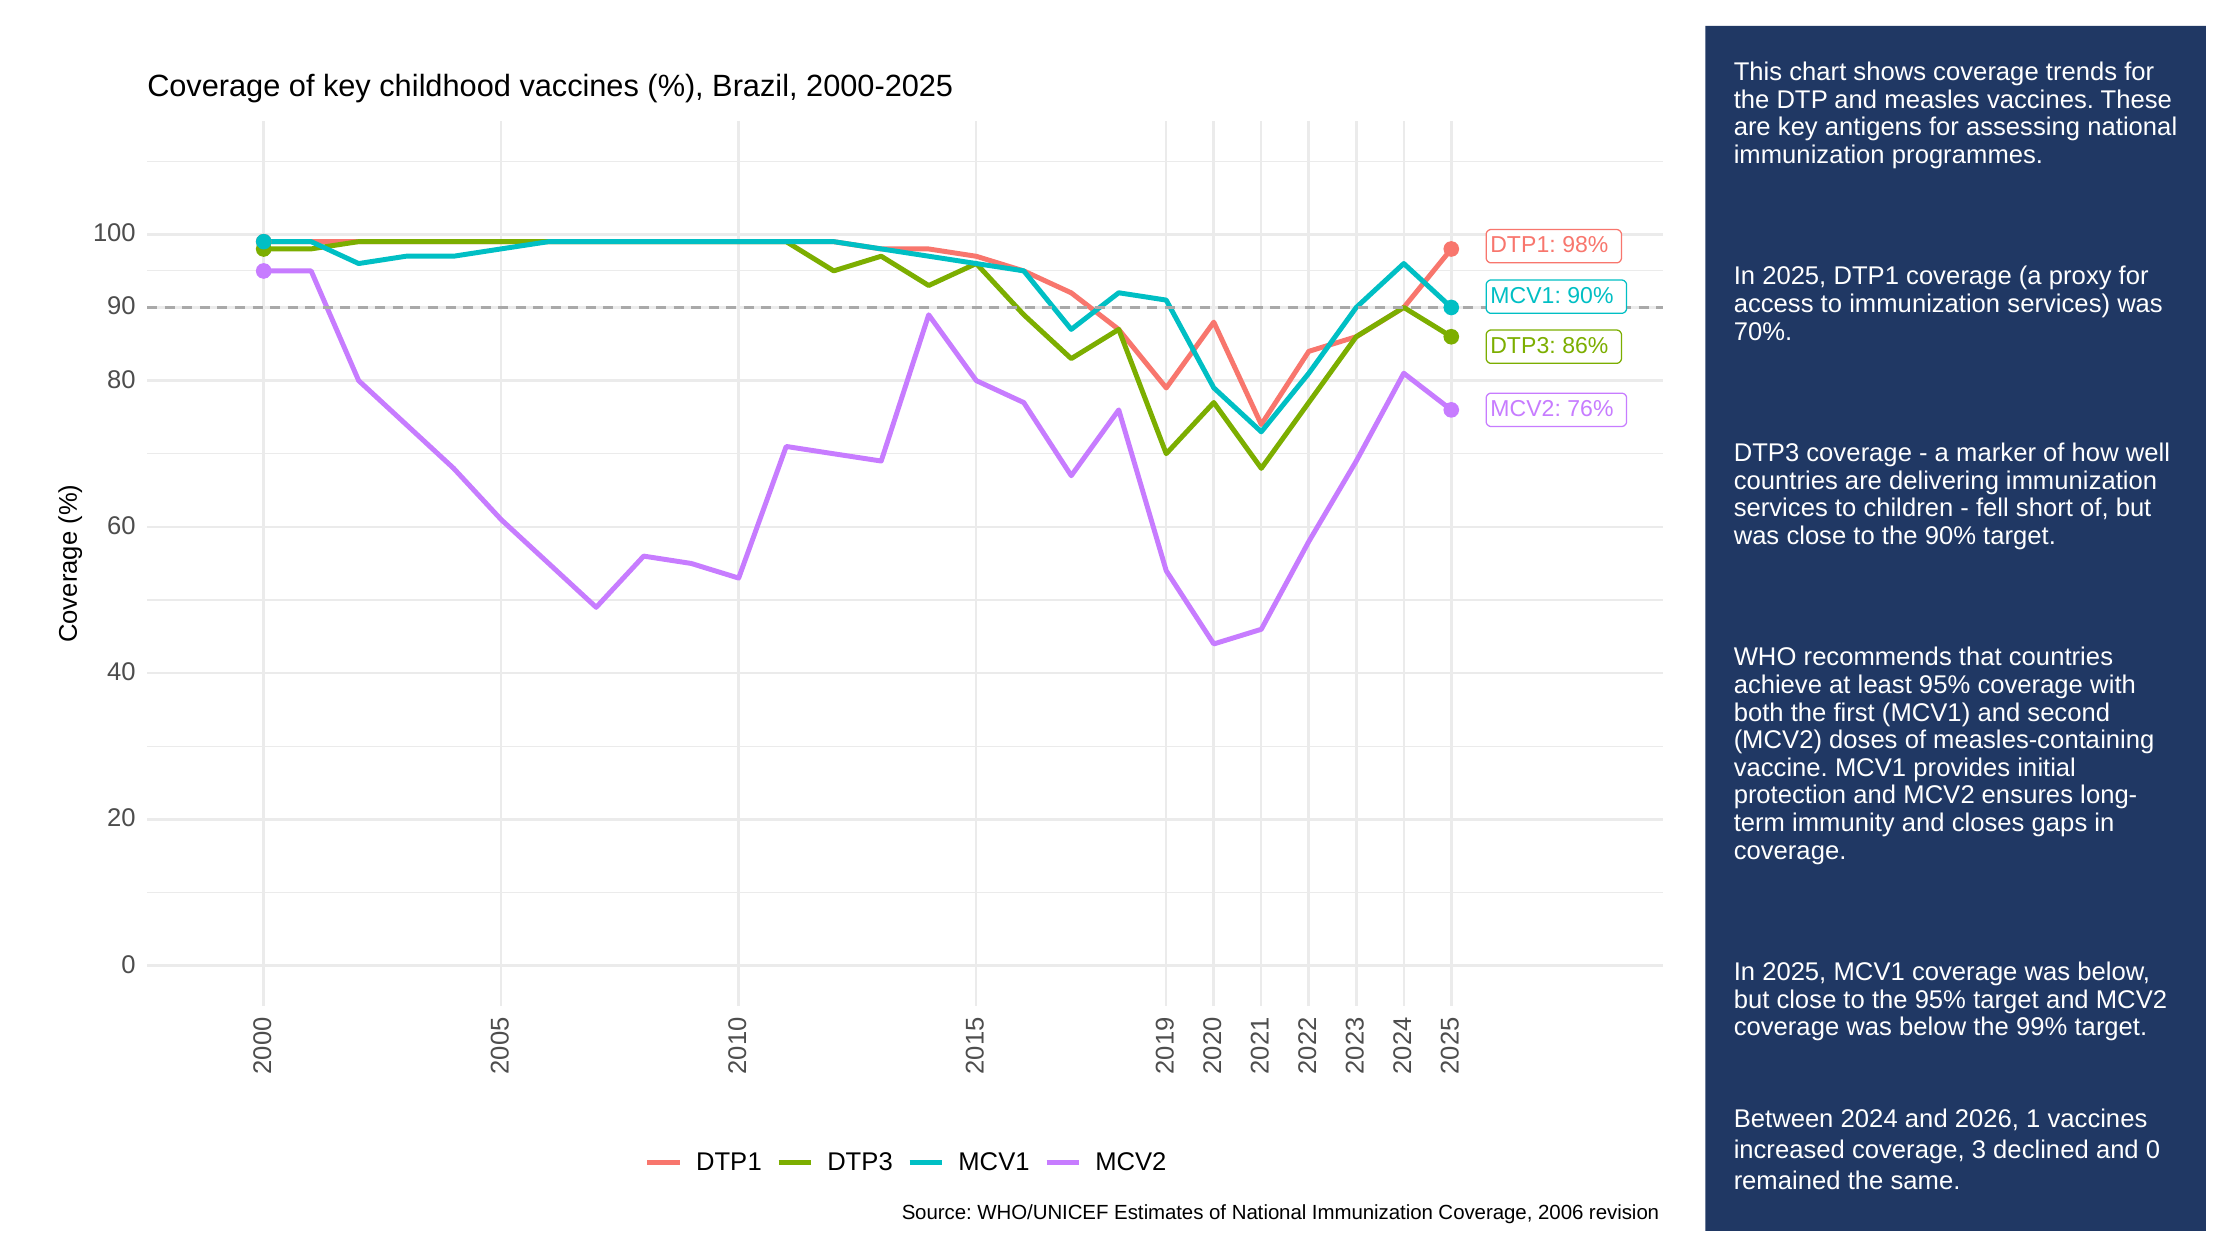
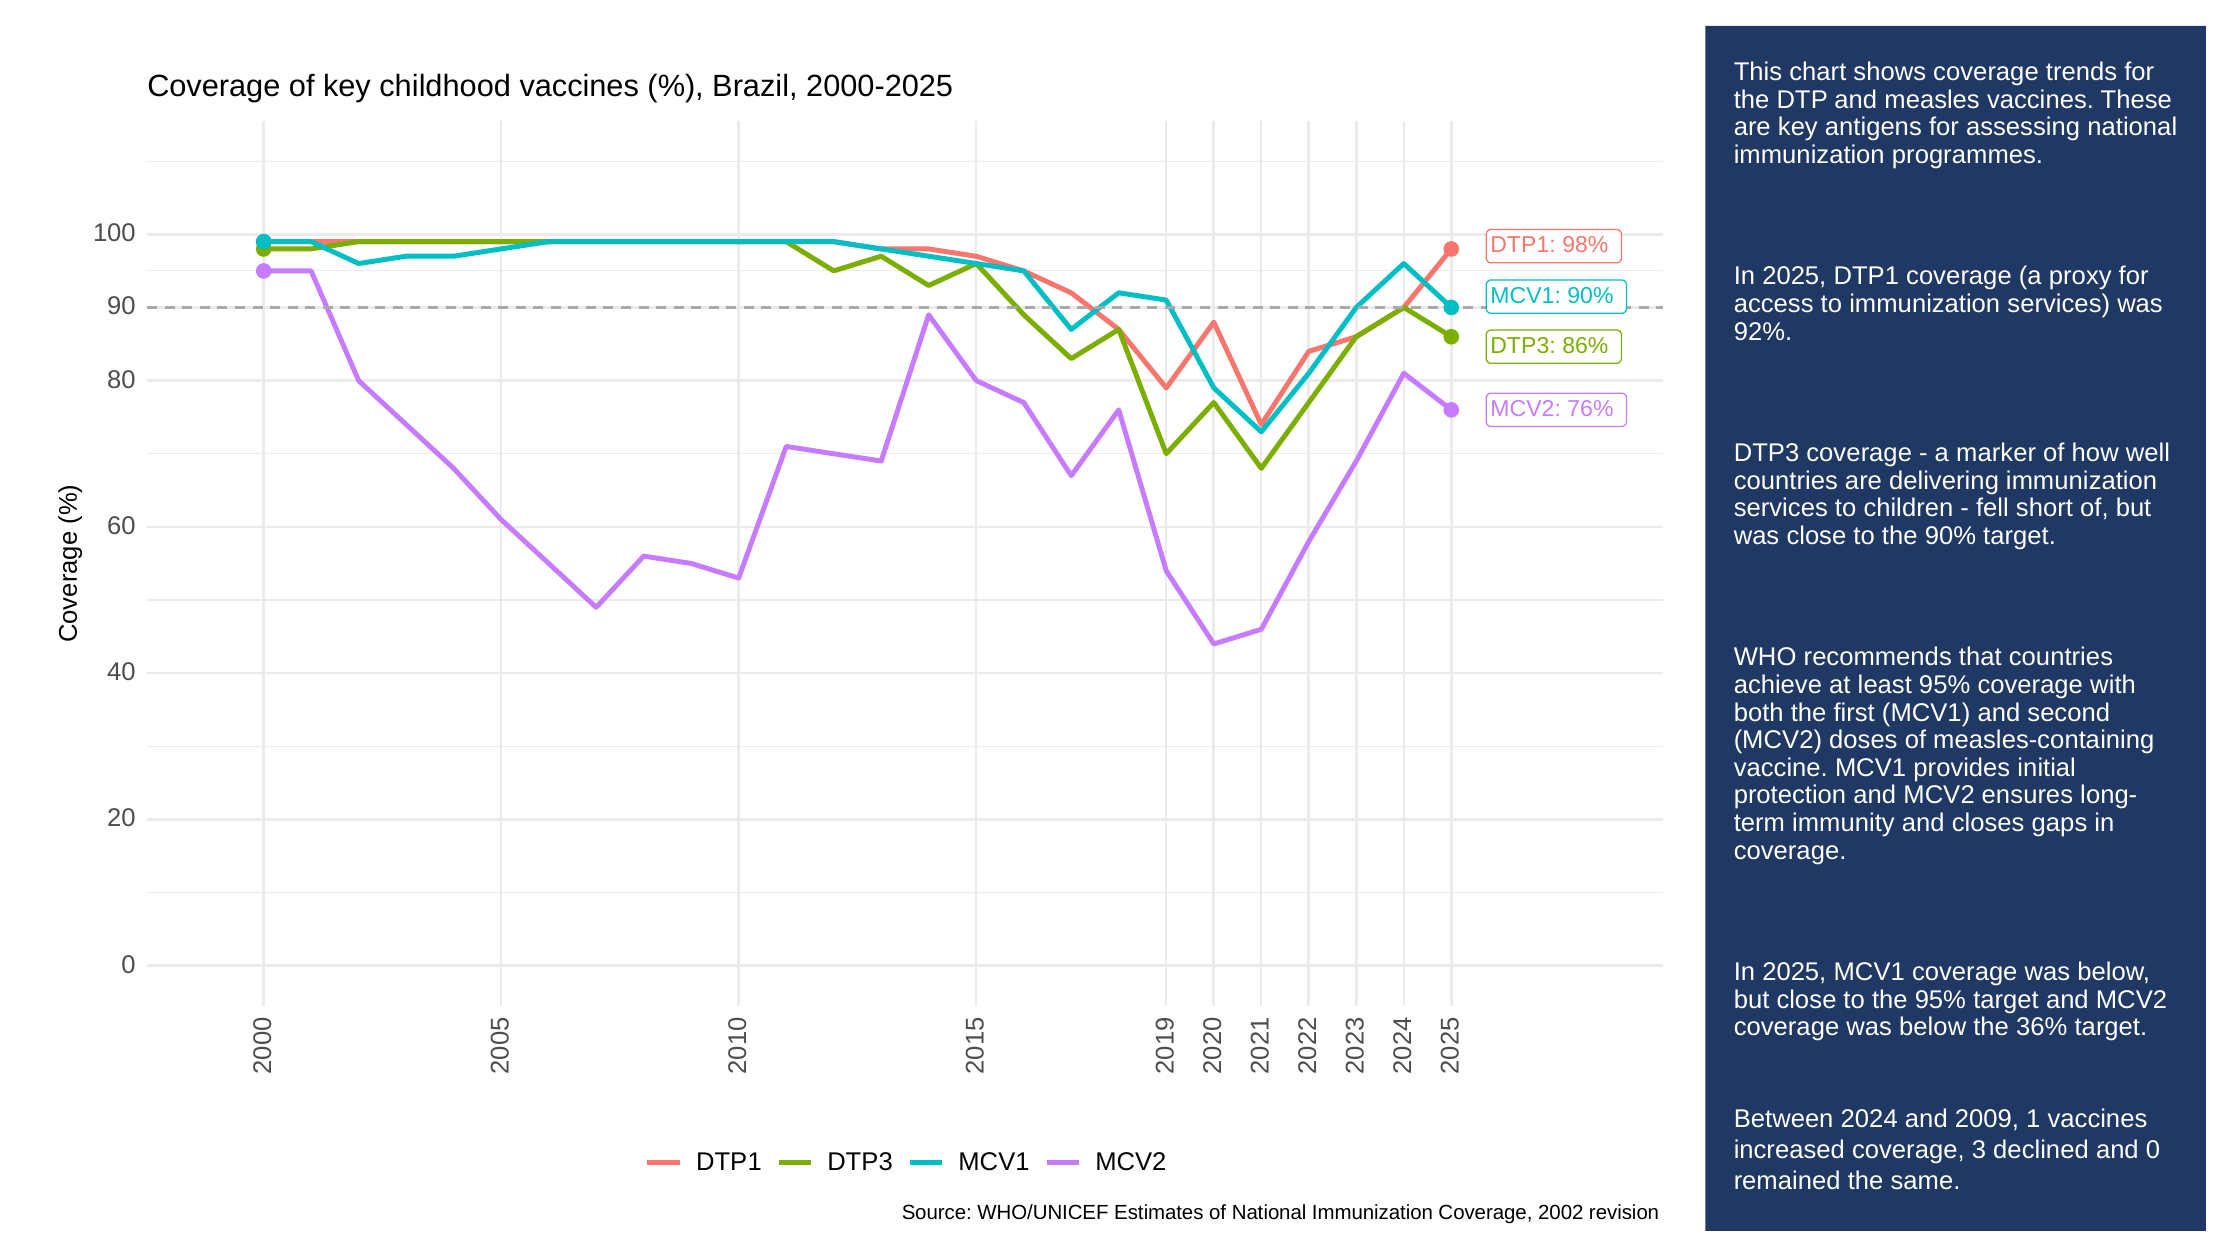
70%: 70% -> 92%
99%: 99% -> 36%
2026: 2026 -> 2009
2006: 2006 -> 2002
